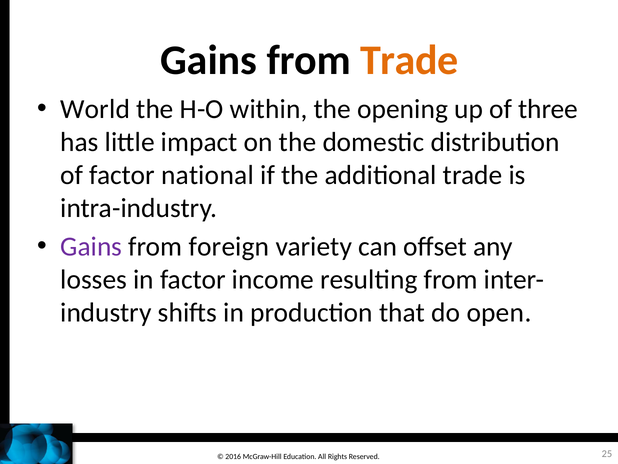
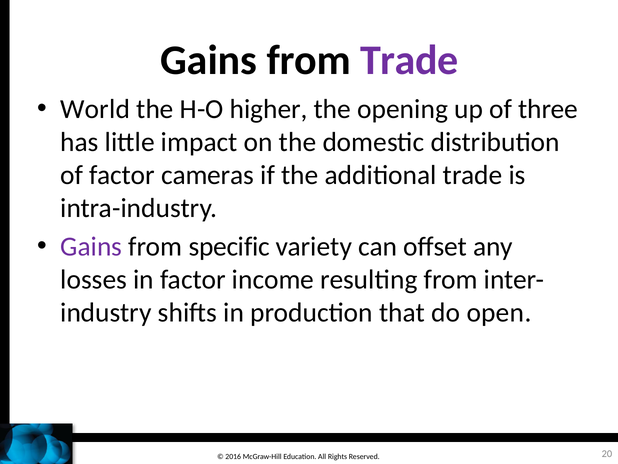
Trade at (409, 60) colour: orange -> purple
within: within -> higher
national: national -> cameras
foreign: foreign -> specific
25: 25 -> 20
